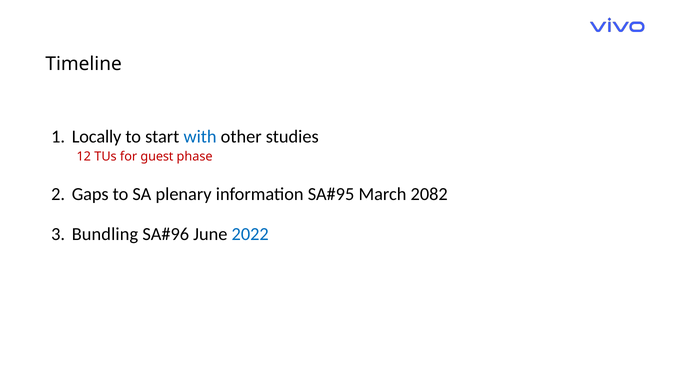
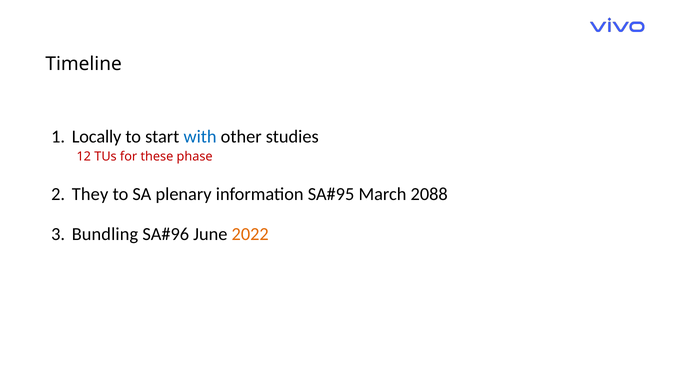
guest: guest -> these
Gaps: Gaps -> They
2082: 2082 -> 2088
2022 colour: blue -> orange
